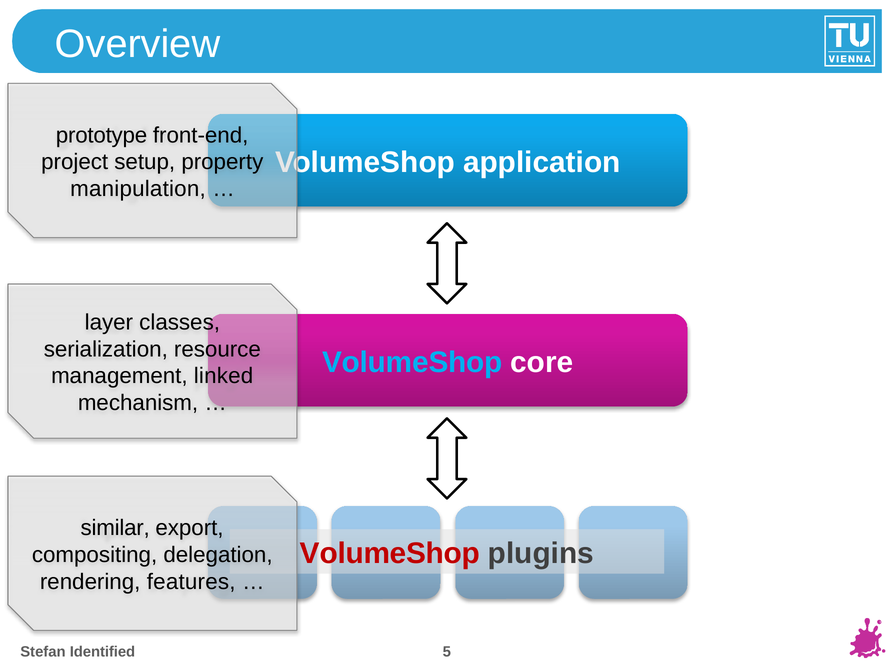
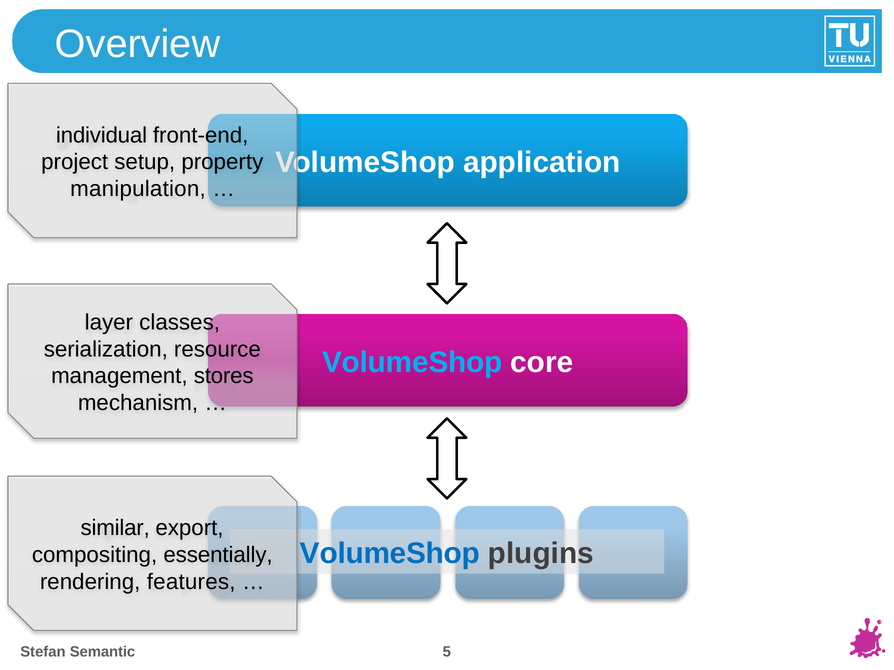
prototype: prototype -> individual
linked: linked -> stores
VolumeShop at (390, 554) colour: red -> blue
delegation: delegation -> essentially
Identified: Identified -> Semantic
